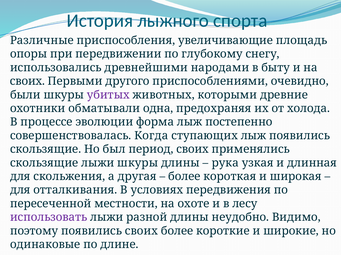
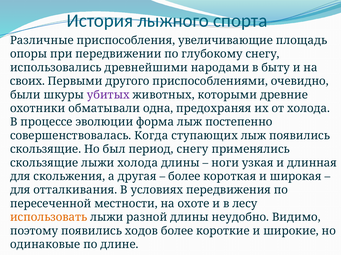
период своих: своих -> снегу
лыжи шкуры: шкуры -> холода
рука: рука -> ноги
использовать colour: purple -> orange
появились своих: своих -> ходов
